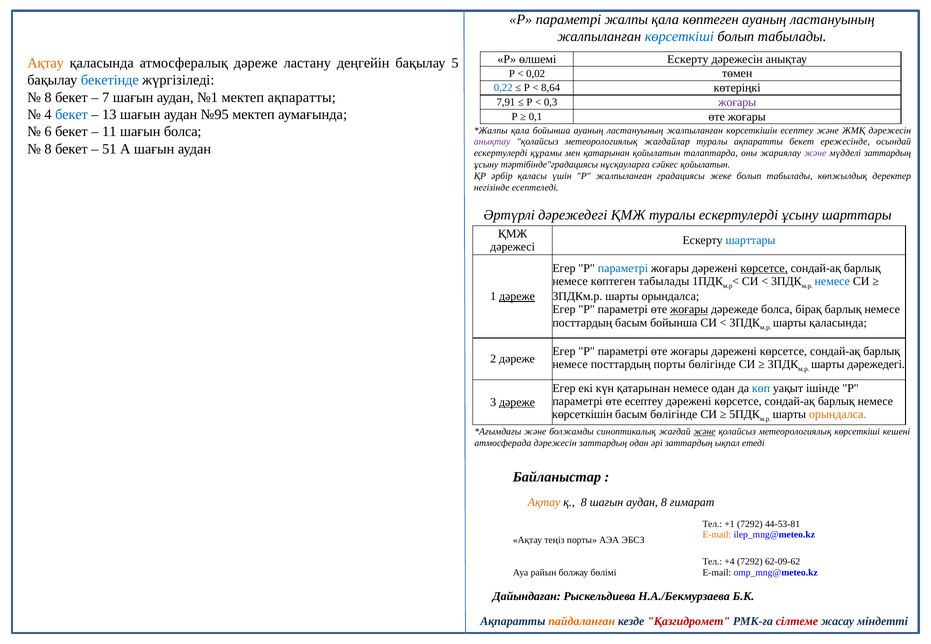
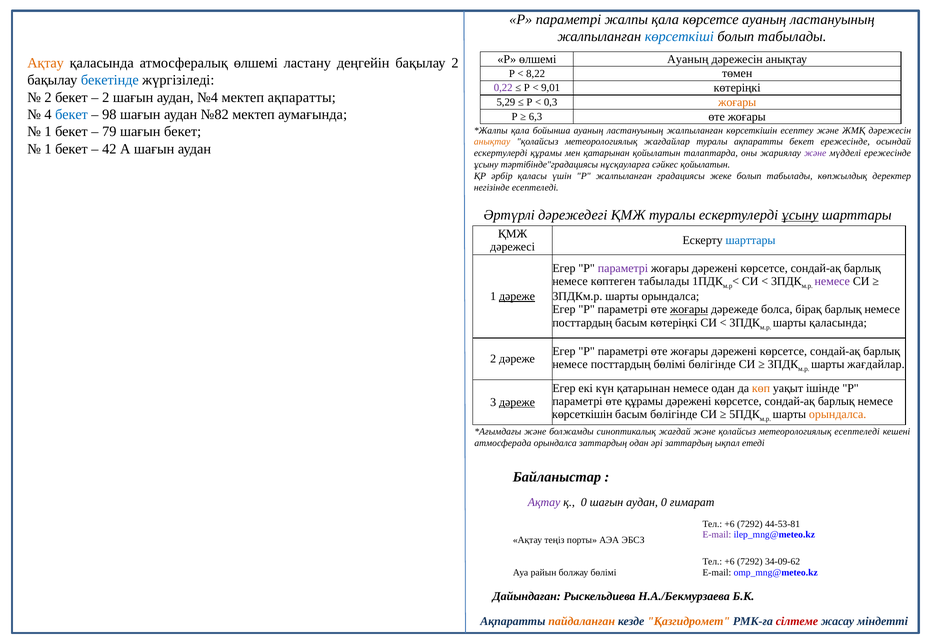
қала көптеген: көптеген -> көрсетсе
өлшемі Ескерту: Ескерту -> Ауаның
атмосфералық дәреже: дәреже -> өлшемі
бақылау 5: 5 -> 2
0,02: 0,02 -> 8,22
0,22 colour: blue -> purple
8,64: 8,64 -> 9,01
8 at (48, 97): 8 -> 2
7 at (106, 97): 7 -> 2
№1: №1 -> №4
7,91: 7,91 -> 5,29
жоғары at (737, 102) colour: purple -> orange
13: 13 -> 98
№95: №95 -> №82
0,1: 0,1 -> 6,3
6 at (48, 132): 6 -> 1
11: 11 -> 79
шағын болса: болса -> бекет
анықтау at (492, 142) colour: purple -> orange
8 at (48, 149): 8 -> 1
51: 51 -> 42
мүдделі заттардың: заттардың -> ережесінде
ұсыну at (800, 215) underline: none -> present
параметрі at (623, 268) colour: blue -> purple
көрсетсе at (764, 268) underline: present -> none
немесе at (832, 282) colour: blue -> purple
басым бойынша: бойынша -> көтеріңкі
посттардың порты: порты -> бөлімі
шарты дәрежедегі: дәрежедегі -> жағдайлар
көп colour: blue -> orange
өте есептеу: есептеу -> құрамы
және at (704, 432) underline: present -> none
метеорологиялық көрсеткіші: көрсеткіші -> есептеледі
атмосферада дәрежесін: дәрежесін -> орындалса
Ақтау at (544, 503) colour: orange -> purple
қ 8: 8 -> 0
аудан 8: 8 -> 0
+1 at (730, 525): +1 -> +6
E-mail at (717, 535) colour: orange -> purple
+4 at (730, 562): +4 -> +6
62-09-62: 62-09-62 -> 34-09-62
Қазгидромет colour: red -> orange
